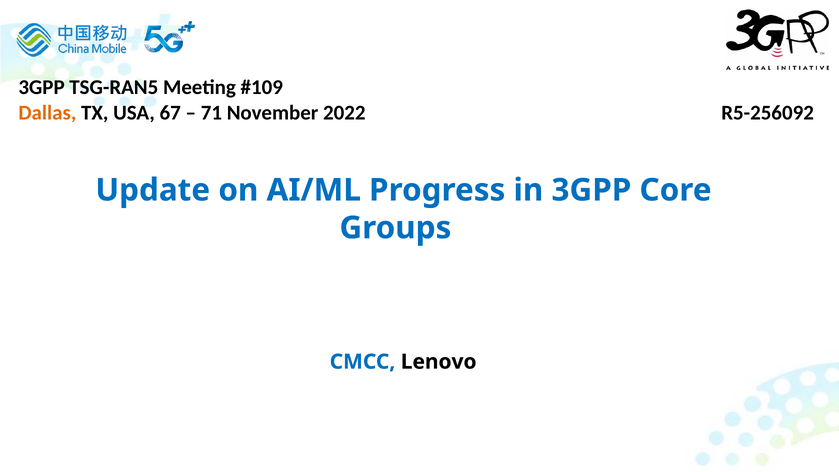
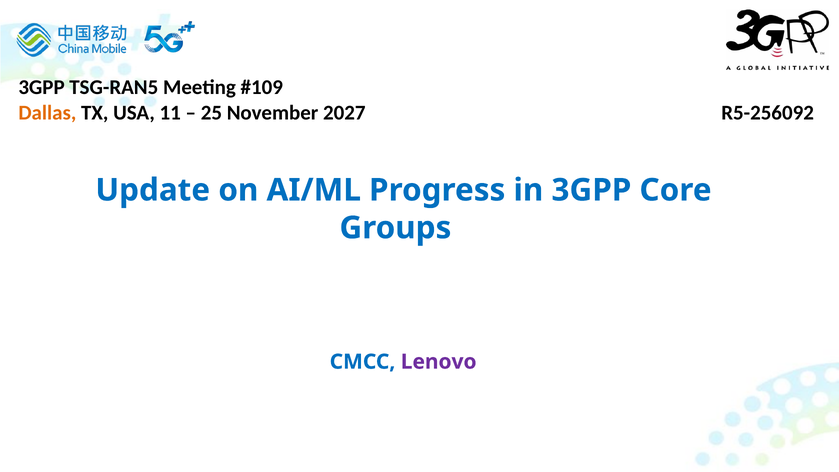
67: 67 -> 11
71: 71 -> 25
2022: 2022 -> 2027
Lenovo colour: black -> purple
